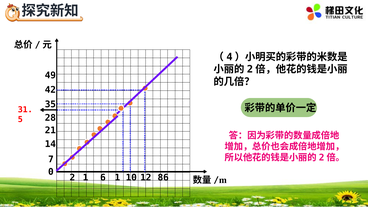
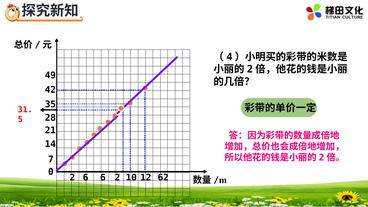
2 1: 1 -> 6
6 1: 1 -> 2
86: 86 -> 62
